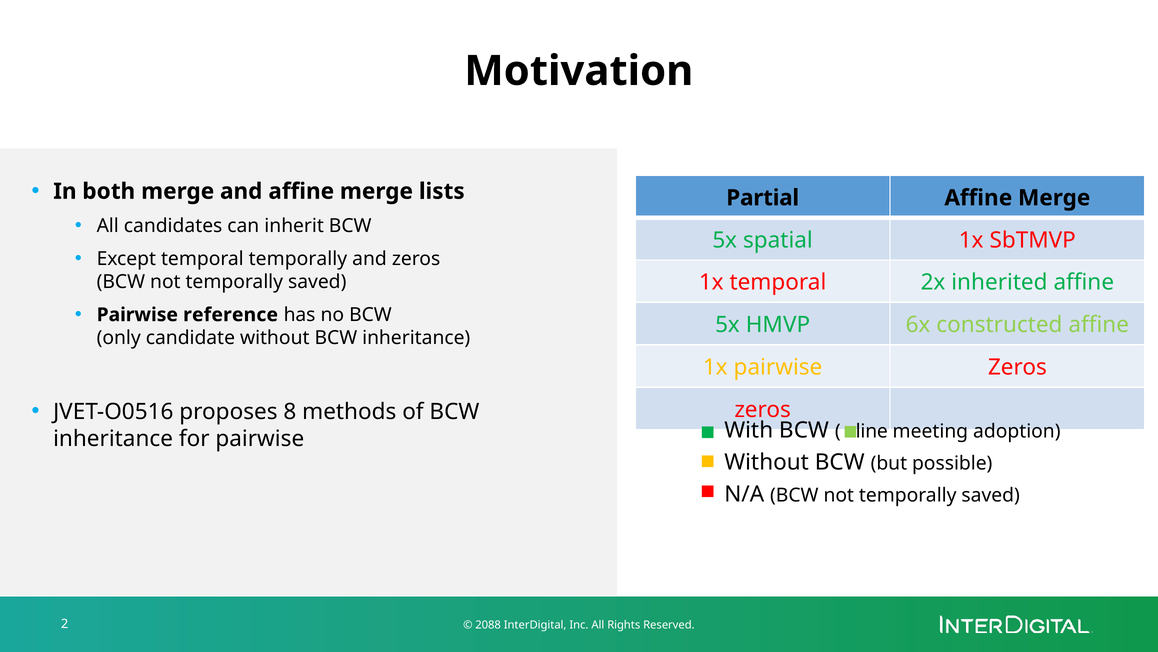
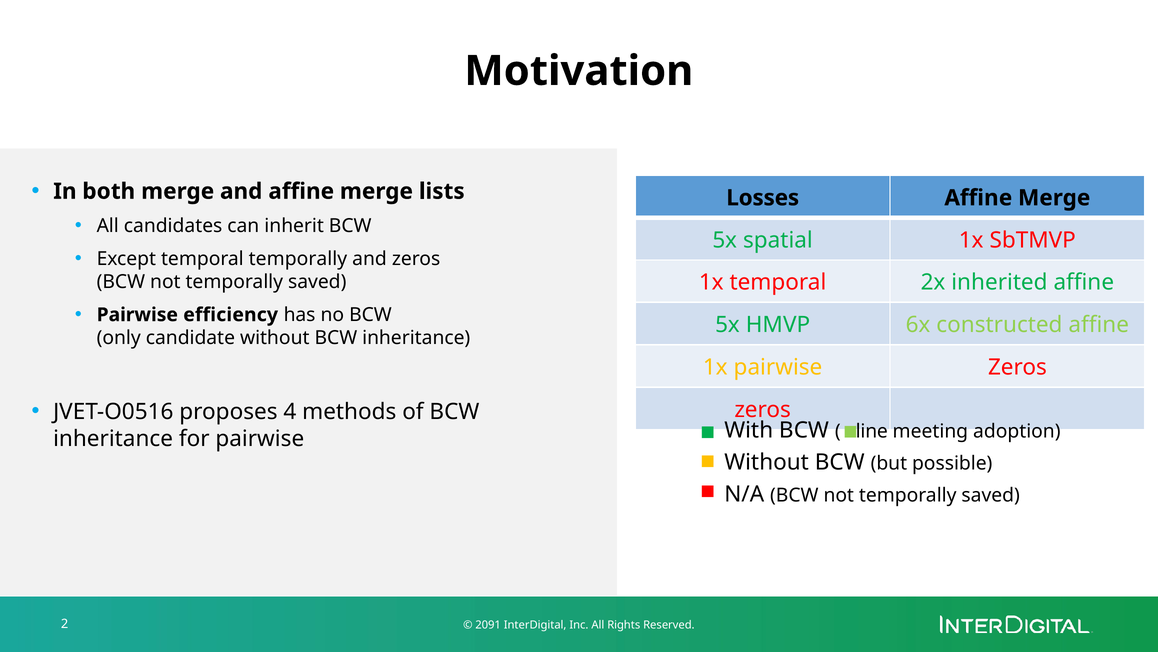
Partial: Partial -> Losses
reference: reference -> efficiency
8: 8 -> 4
2088: 2088 -> 2091
